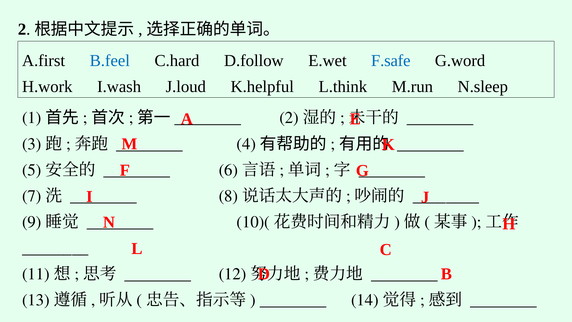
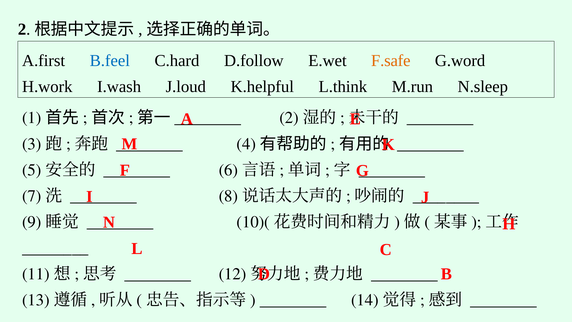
F.safe colour: blue -> orange
